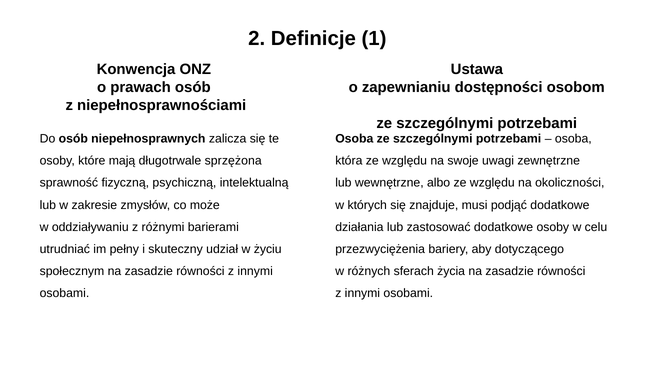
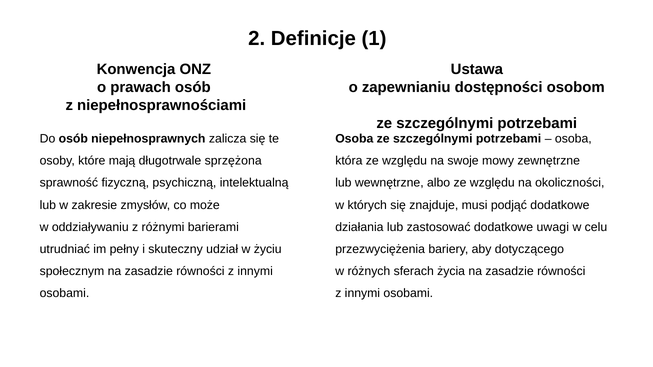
uwagi: uwagi -> mowy
dodatkowe osoby: osoby -> uwagi
